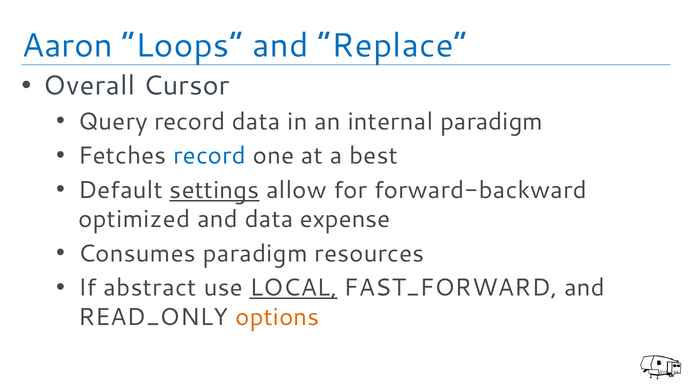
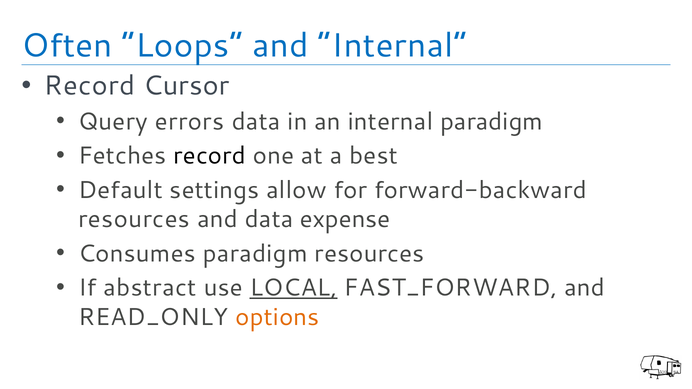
Aaron: Aaron -> Often
and Replace: Replace -> Internal
Overall at (89, 86): Overall -> Record
Query record: record -> errors
record at (210, 156) colour: blue -> black
settings underline: present -> none
optimized at (134, 220): optimized -> resources
